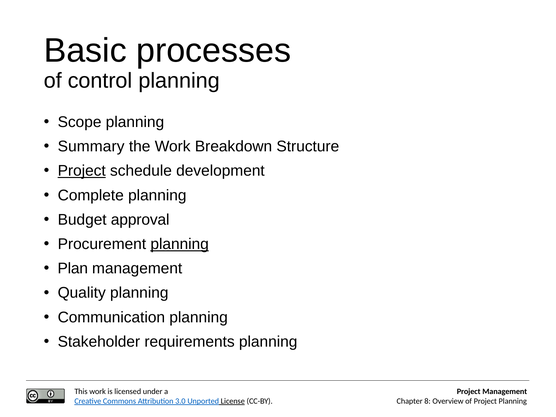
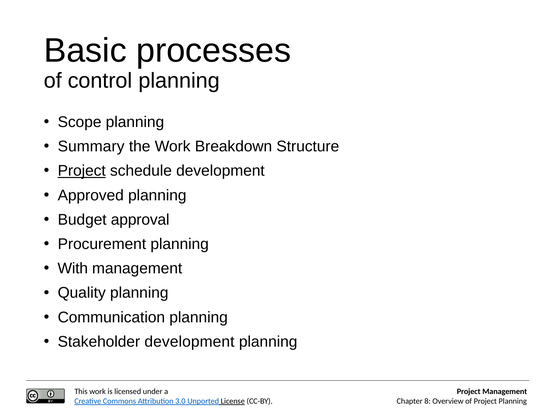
Complete: Complete -> Approved
planning at (180, 244) underline: present -> none
Plan: Plan -> With
Stakeholder requirements: requirements -> development
